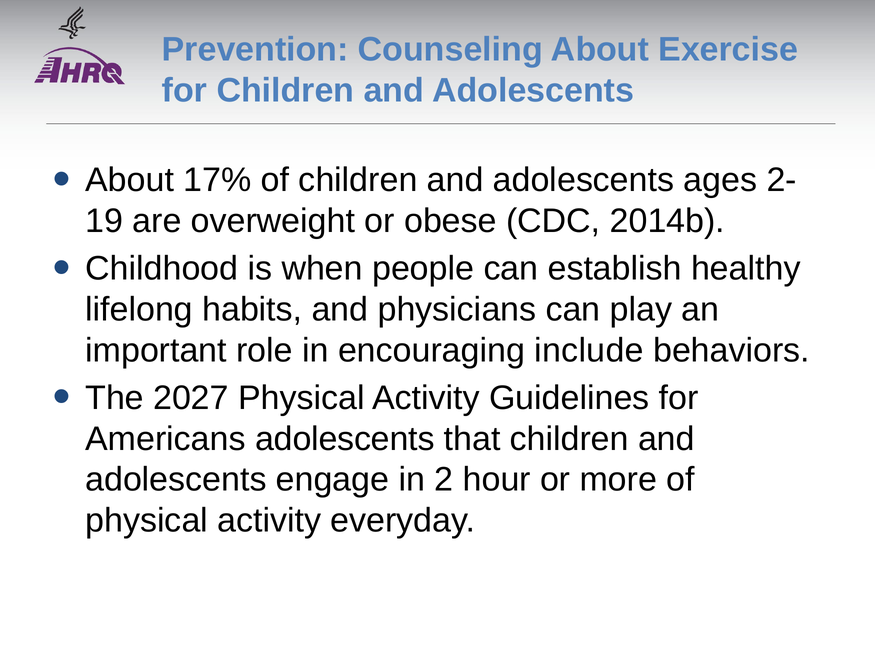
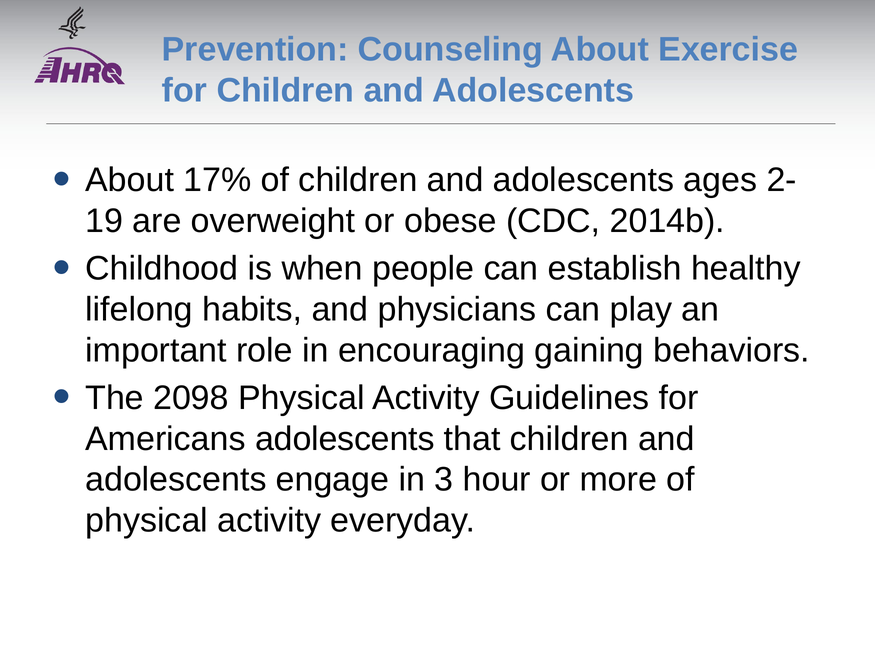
include: include -> gaining
2027: 2027 -> 2098
2: 2 -> 3
